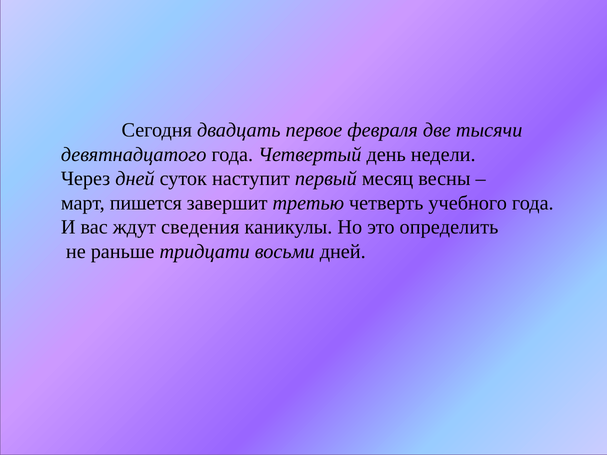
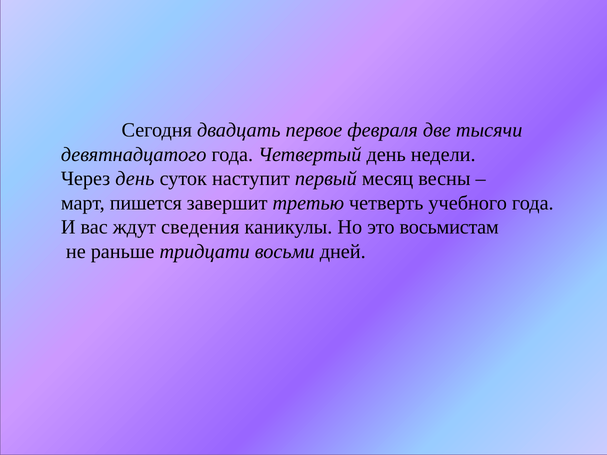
Через дней: дней -> день
определить: определить -> восьмистам
